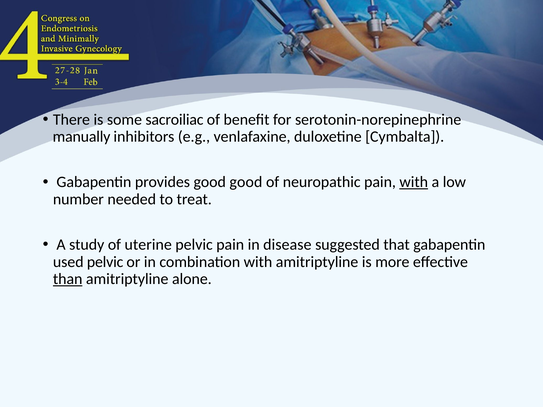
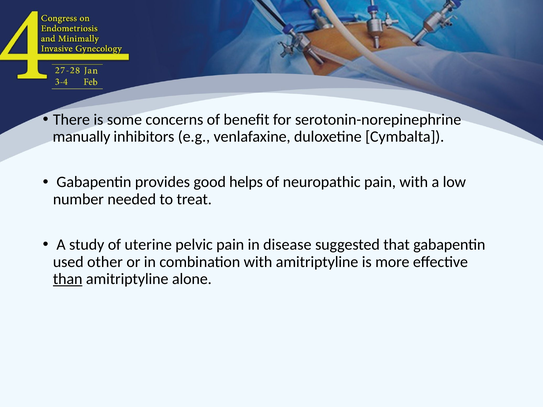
sacroiliac: sacroiliac -> concerns
good good: good -> helps
with at (414, 182) underline: present -> none
used pelvic: pelvic -> other
